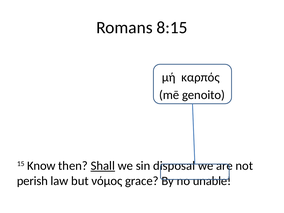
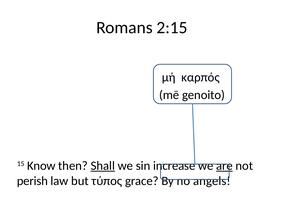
8:15: 8:15 -> 2:15
disposal: disposal -> increase
are underline: none -> present
νόμος: νόμος -> τύπος
unable: unable -> angels
